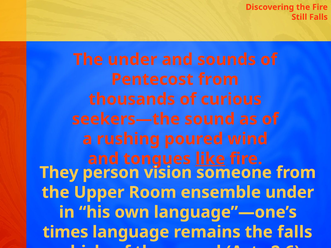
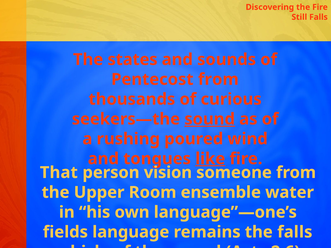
The under: under -> states
sound underline: none -> present
They: They -> That
ensemble under: under -> water
times: times -> fields
